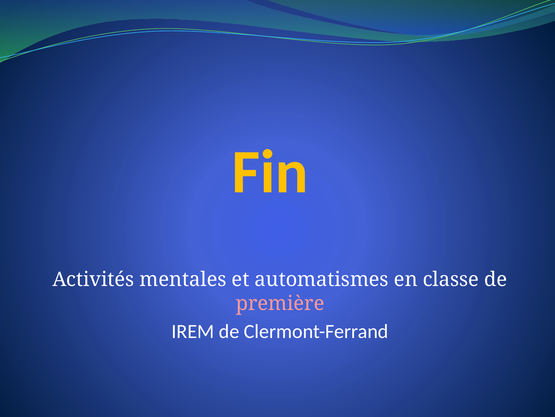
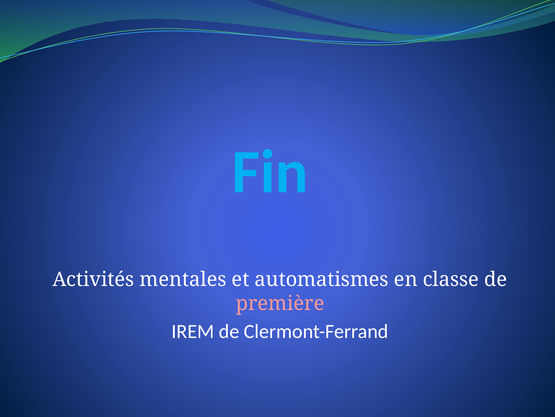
Fin colour: yellow -> light blue
